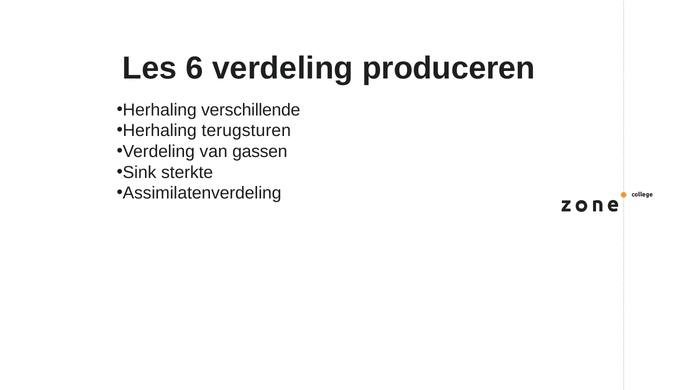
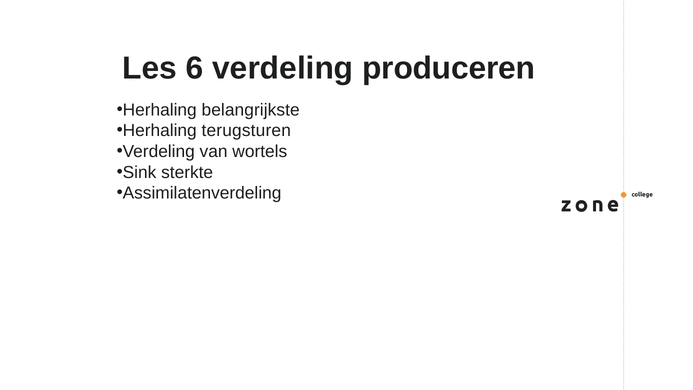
verschillende: verschillende -> belangrijkste
gassen: gassen -> wortels
